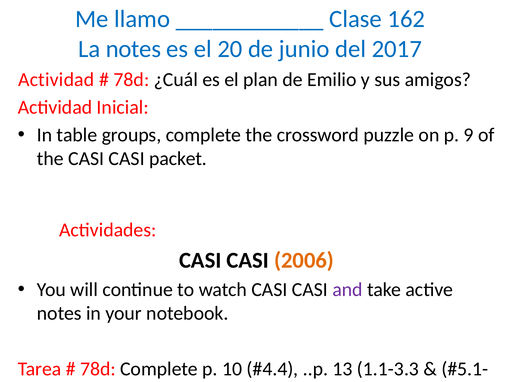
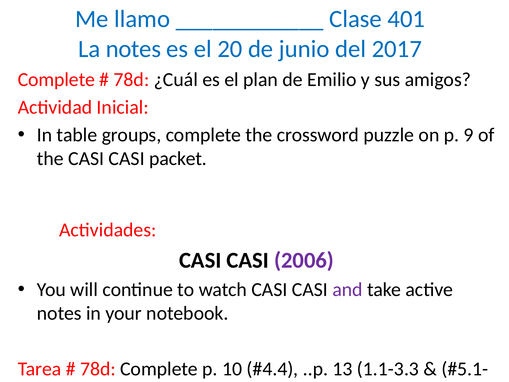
162: 162 -> 401
Actividad at (56, 79): Actividad -> Complete
2006 colour: orange -> purple
